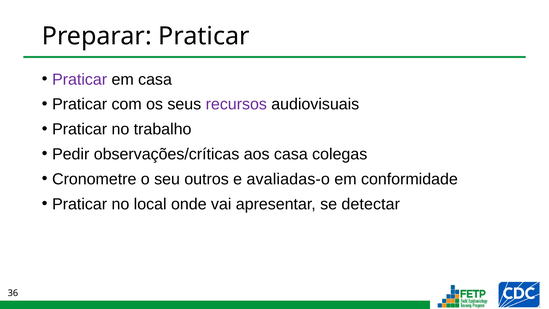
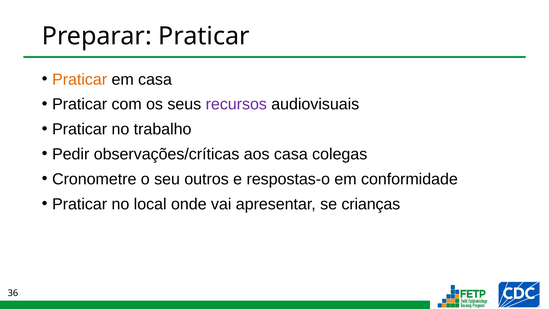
Praticar at (80, 79) colour: purple -> orange
avaliadas-o: avaliadas-o -> respostas-o
detectar: detectar -> crianças
